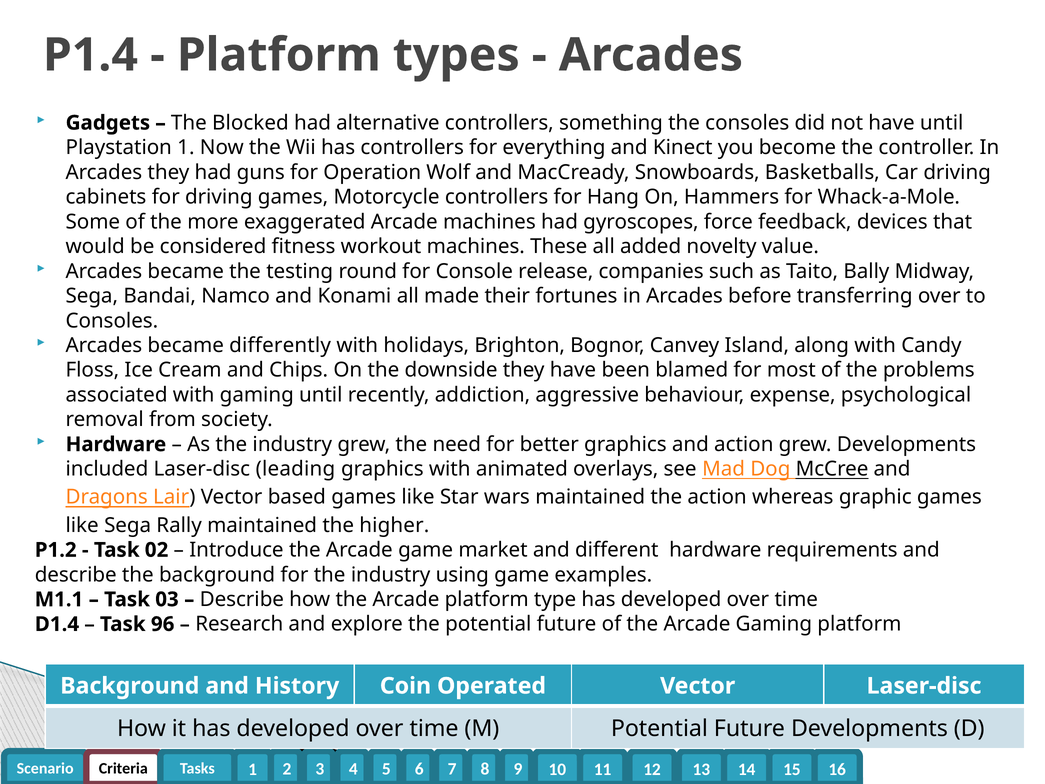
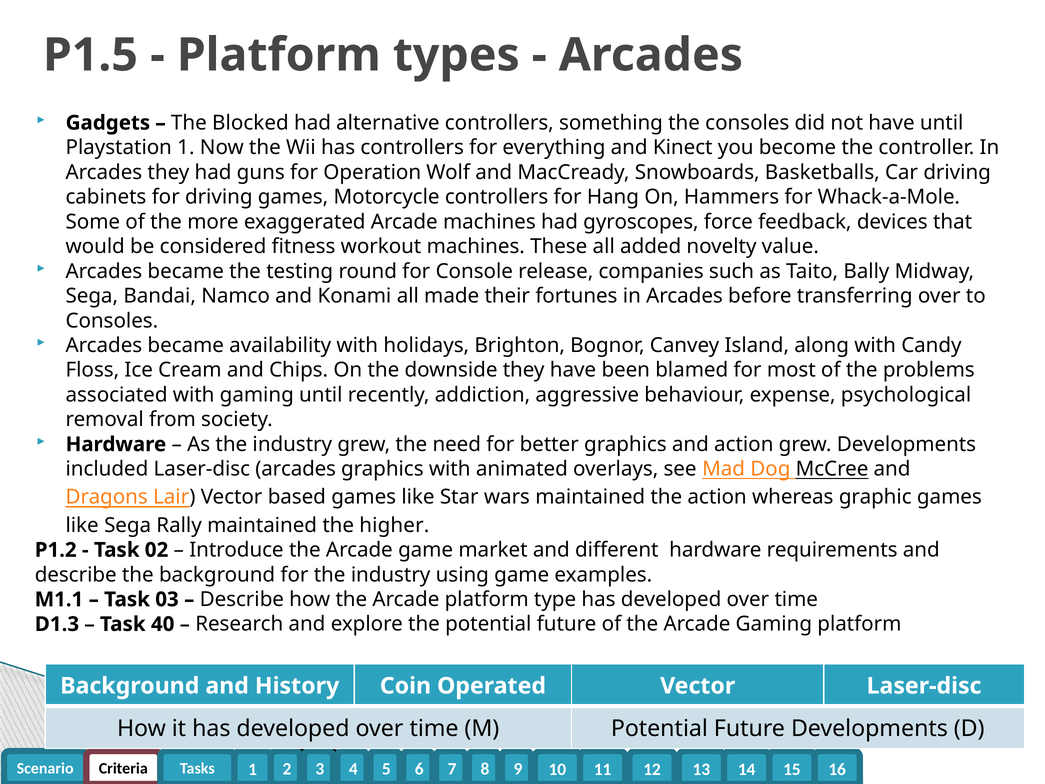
P1.4: P1.4 -> P1.5
differently: differently -> availability
Laser-disc leading: leading -> arcades
D1.4: D1.4 -> D1.3
96: 96 -> 40
